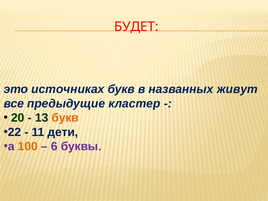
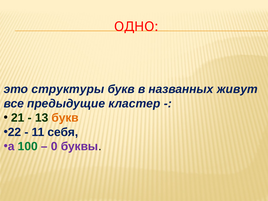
БУДЕТ: БУДЕТ -> ОДНО
источниках: источниках -> структуры
20: 20 -> 21
дети: дети -> себя
100 colour: orange -> green
6: 6 -> 0
